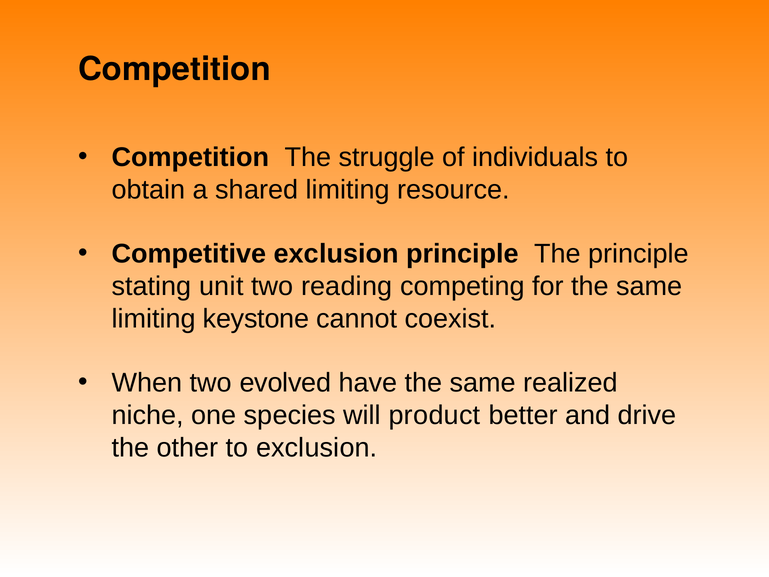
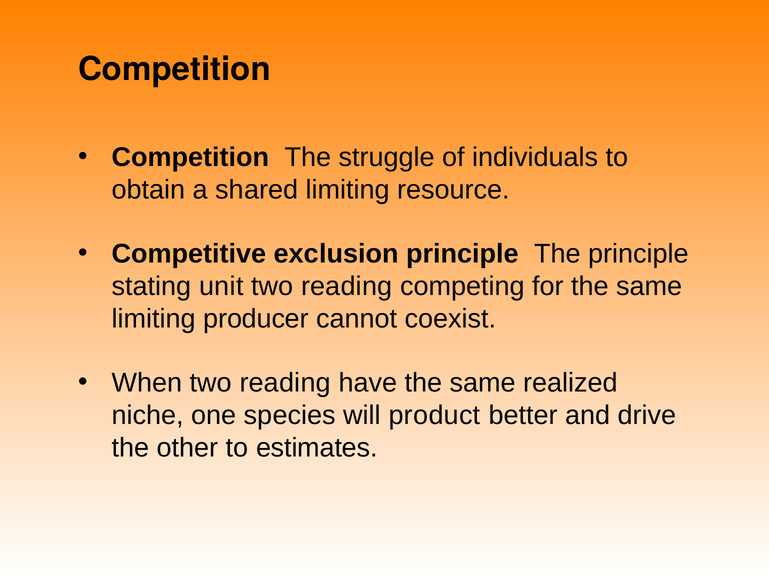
keystone: keystone -> producer
When two evolved: evolved -> reading
to exclusion: exclusion -> estimates
